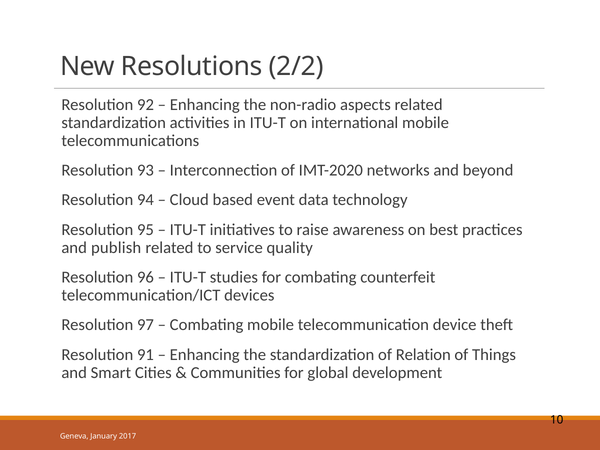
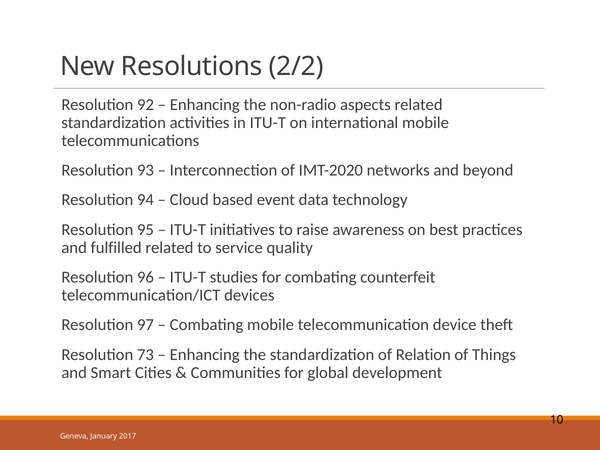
publish: publish -> fulfilled
91: 91 -> 73
